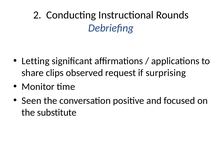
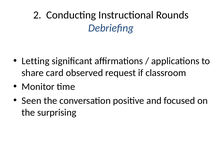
clips: clips -> card
surprising: surprising -> classroom
substitute: substitute -> surprising
